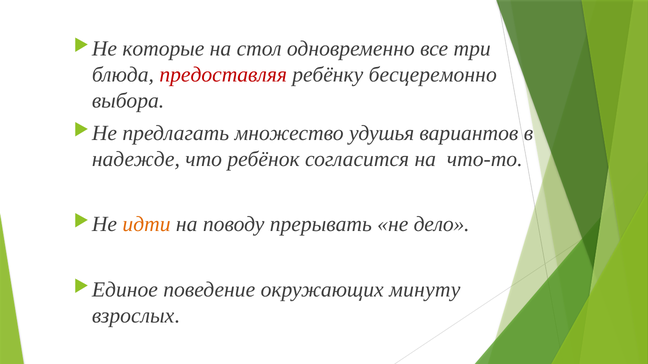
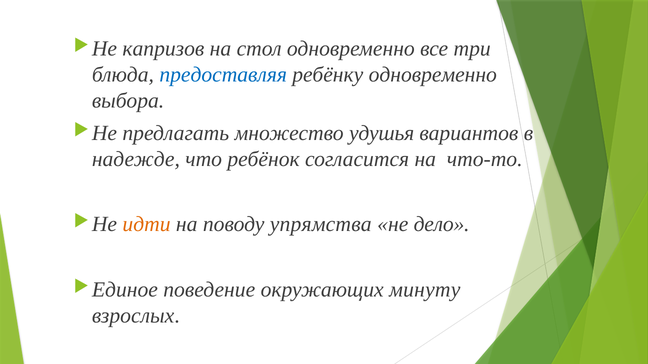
которые: которые -> капризов
предоставляя colour: red -> blue
ребёнку бесцеремонно: бесцеремонно -> одновременно
прерывать: прерывать -> упрямства
